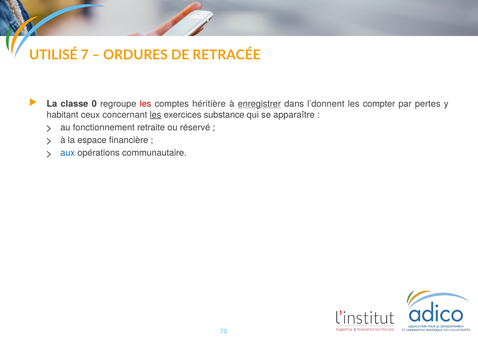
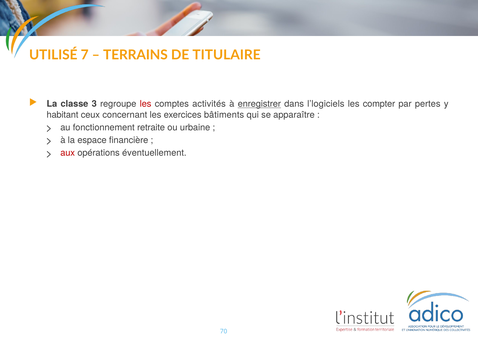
ORDURES: ORDURES -> TERRAINS
RETRACÉE: RETRACÉE -> TITULAIRE
0: 0 -> 3
héritière: héritière -> activités
l’donnent: l’donnent -> l’logiciels
les at (156, 115) underline: present -> none
substance: substance -> bâtiments
réservé: réservé -> urbaine
aux colour: blue -> red
communautaire: communautaire -> éventuellement
